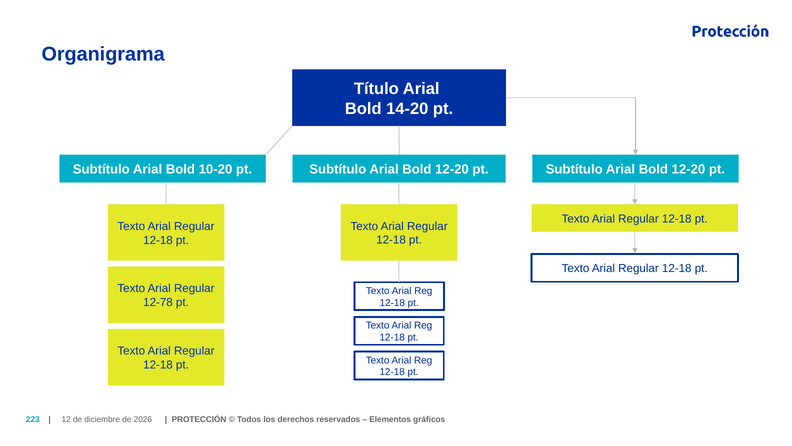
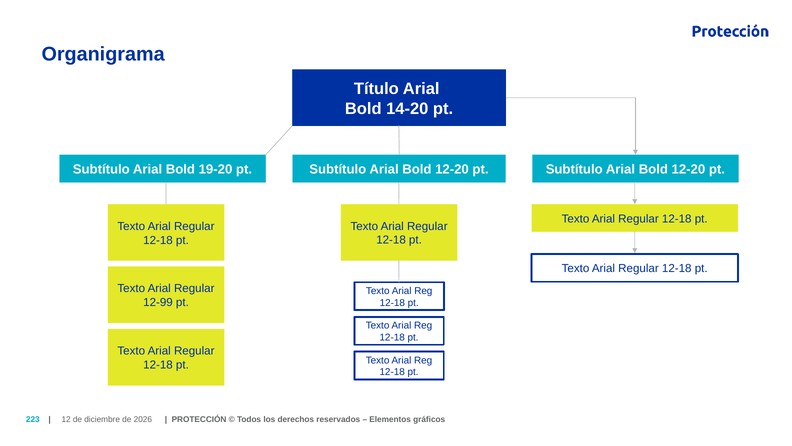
10-20: 10-20 -> 19-20
12-78: 12-78 -> 12-99
